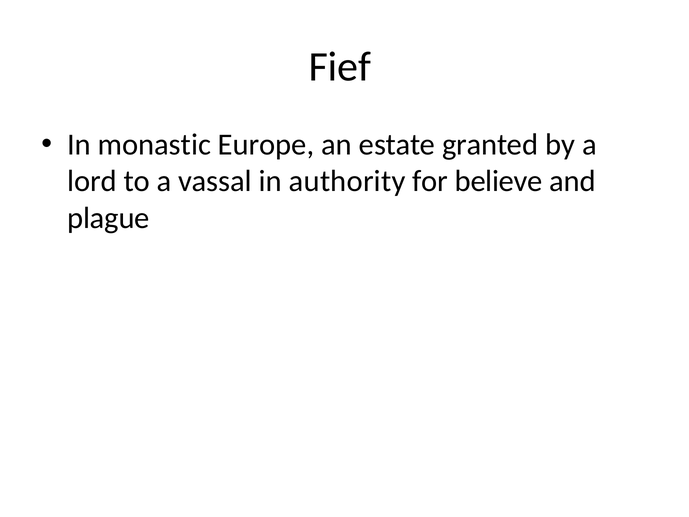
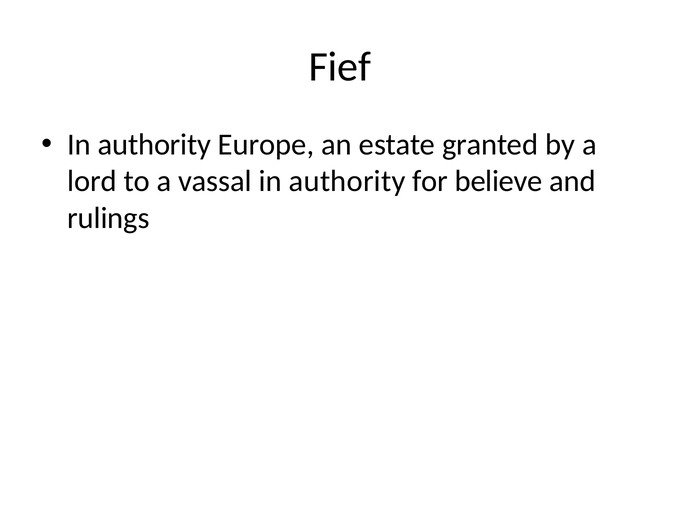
monastic at (154, 145): monastic -> authority
plague: plague -> rulings
